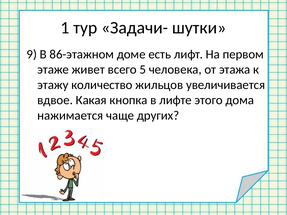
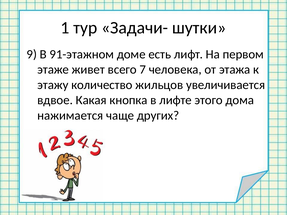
86-этажном: 86-этажном -> 91-этажном
5: 5 -> 7
